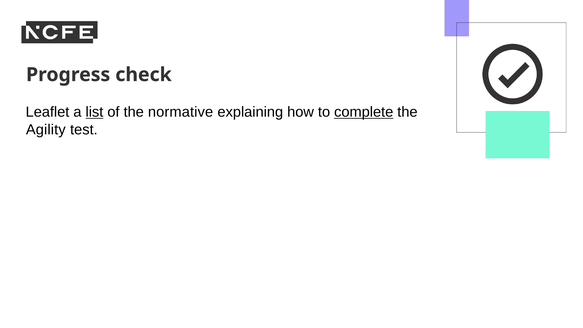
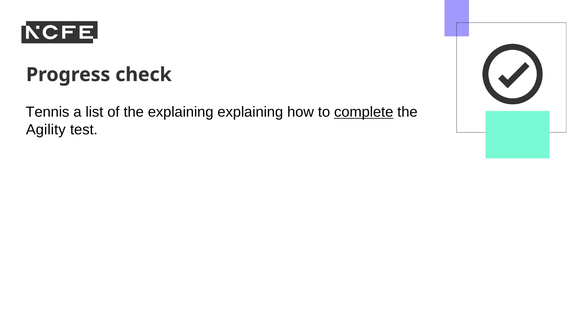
Leaflet: Leaflet -> Tennis
list underline: present -> none
the normative: normative -> explaining
